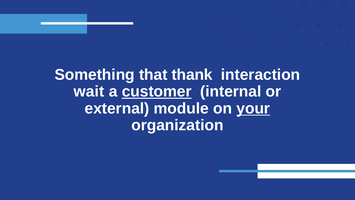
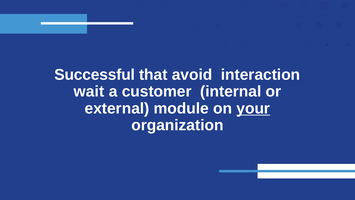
Something: Something -> Successful
thank: thank -> avoid
customer underline: present -> none
